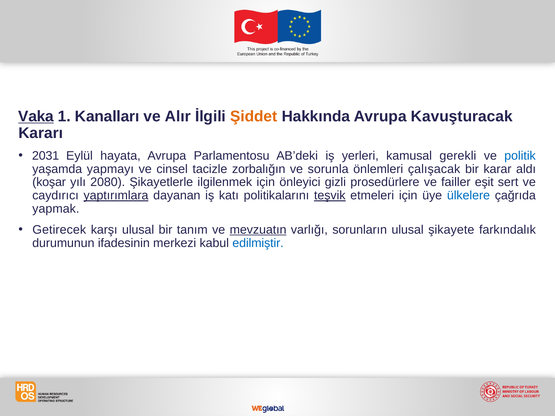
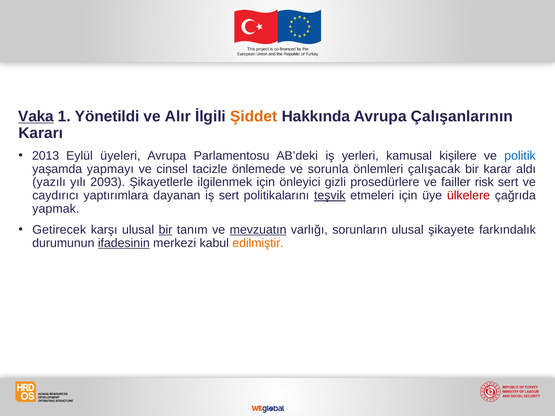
Kanalları: Kanalları -> Yönetildi
Kavuşturacak: Kavuşturacak -> Çalışanlarının
2031: 2031 -> 2013
hayata: hayata -> üyeleri
gerekli: gerekli -> kişilere
zorbalığın: zorbalığın -> önlemede
koşar: koşar -> yazılı
2080: 2080 -> 2093
eşit: eşit -> risk
yaptırımlara underline: present -> none
iş katı: katı -> sert
ülkelere colour: blue -> red
bir at (166, 230) underline: none -> present
ifadesinin underline: none -> present
edilmiştir colour: blue -> orange
